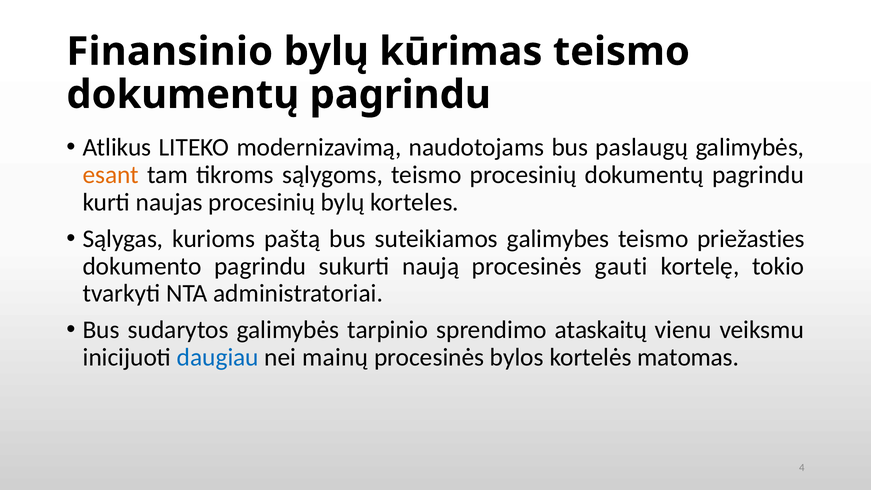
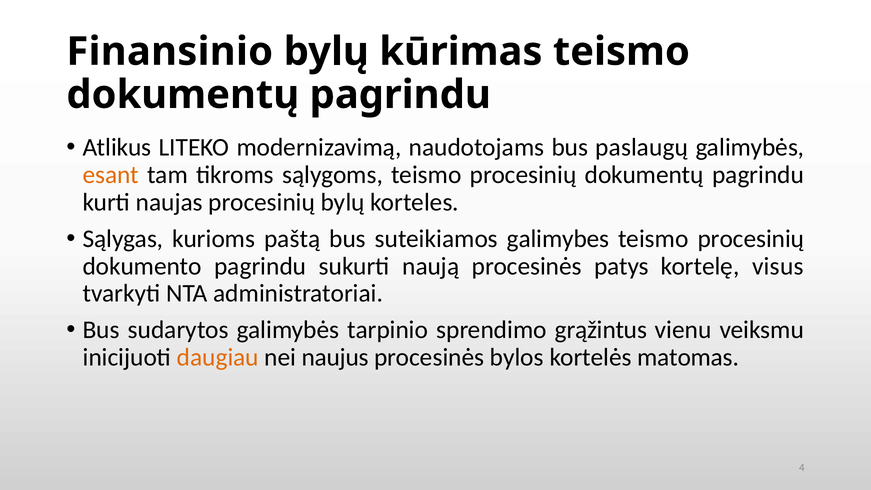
priežasties at (751, 239): priežasties -> procesinių
gauti: gauti -> patys
tokio: tokio -> visus
ataskaitų: ataskaitų -> grąžintus
daugiau colour: blue -> orange
mainų: mainų -> naujus
